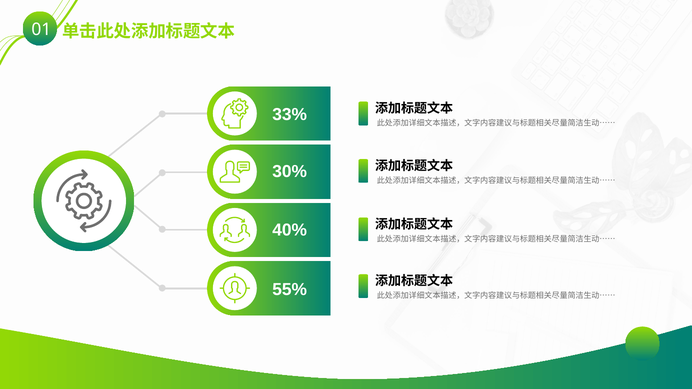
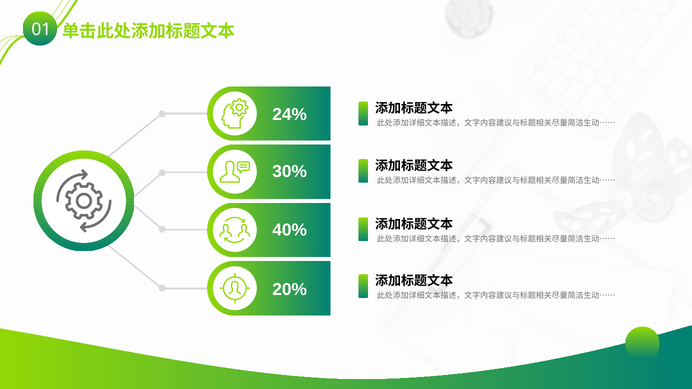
33%: 33% -> 24%
55%: 55% -> 20%
